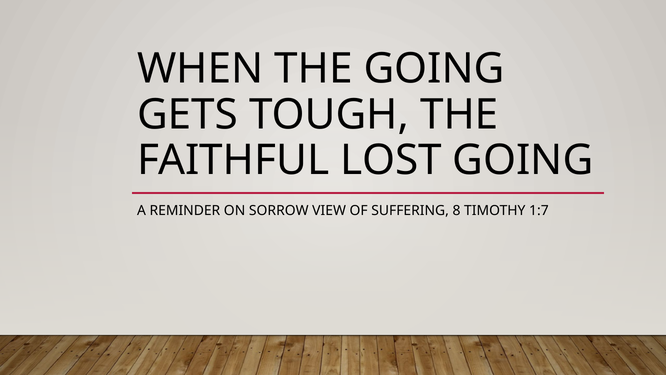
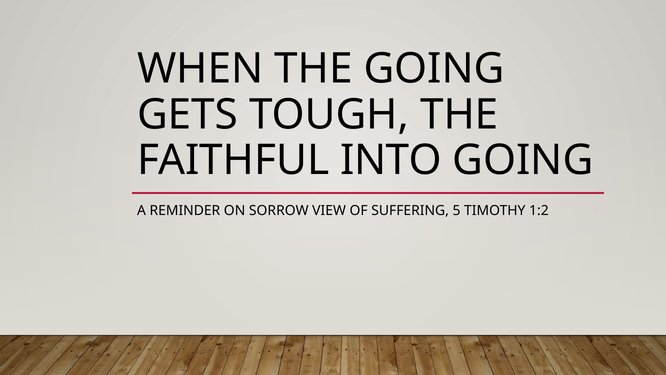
LOST: LOST -> INTO
8: 8 -> 5
1:7: 1:7 -> 1:2
